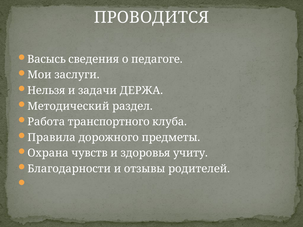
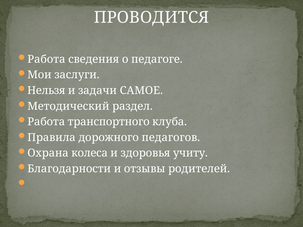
Васысь at (46, 59): Васысь -> Работа
ДЕРЖА: ДЕРЖА -> САМОЕ
предметы: предметы -> педагогов
чувств: чувств -> колеса
